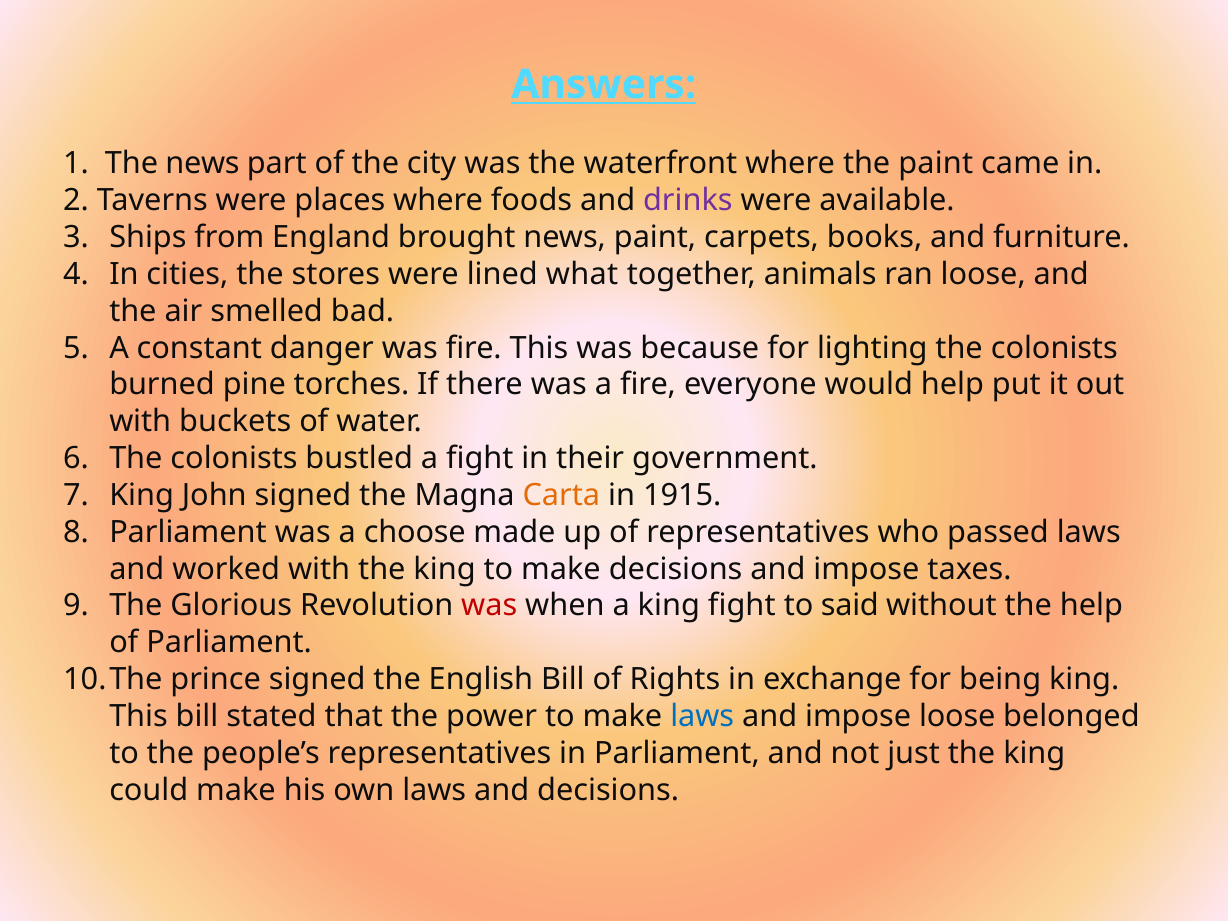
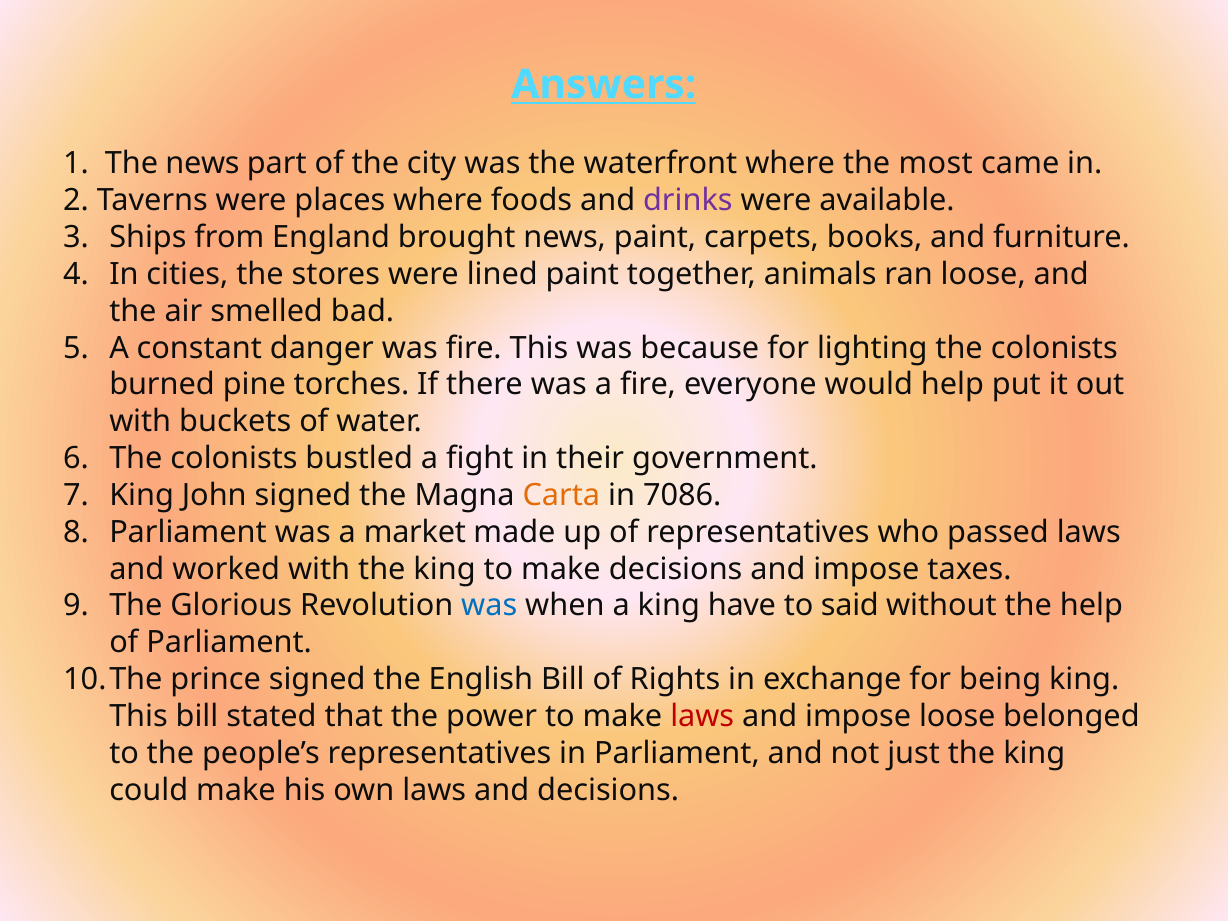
the paint: paint -> most
lined what: what -> paint
1915: 1915 -> 7086
choose: choose -> market
was at (489, 606) colour: red -> blue
king fight: fight -> have
laws at (702, 716) colour: blue -> red
